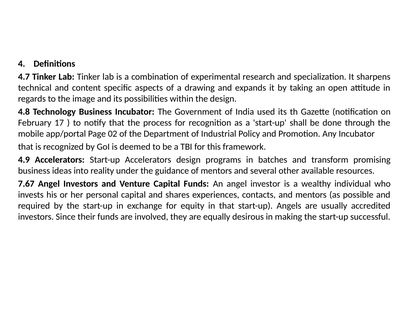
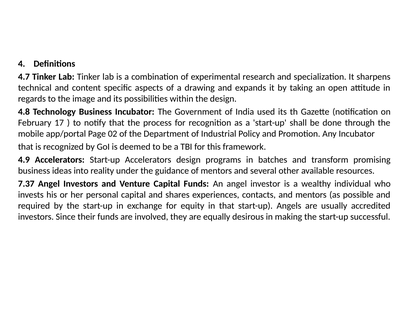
7.67: 7.67 -> 7.37
